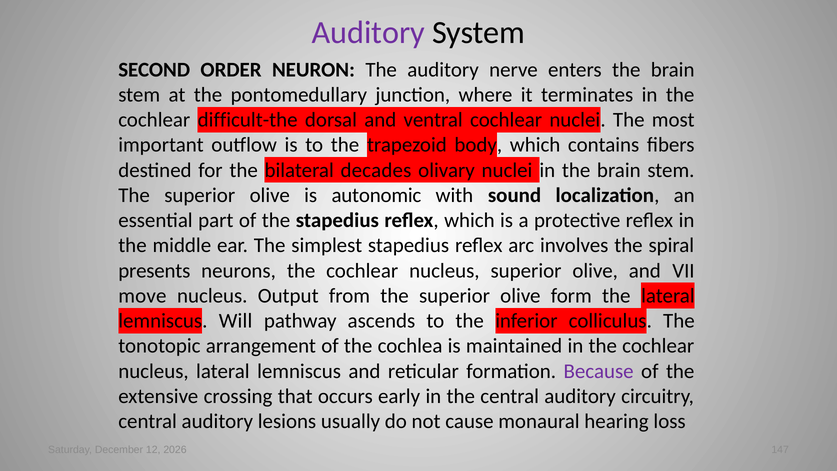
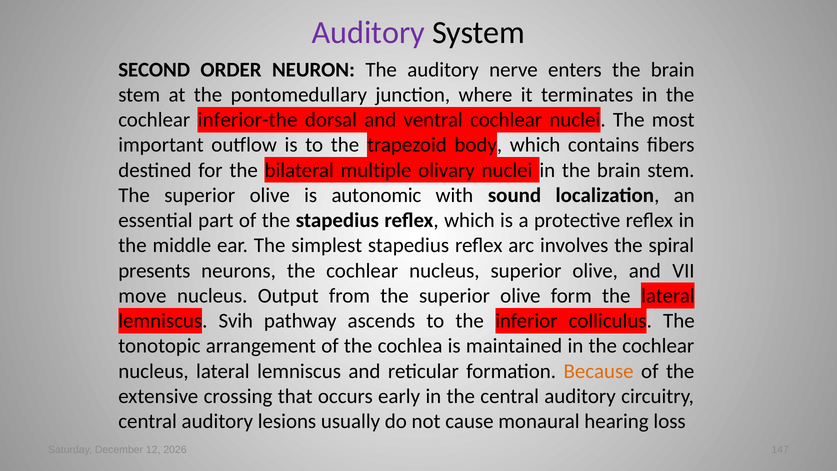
difficult-the: difficult-the -> inferior-the
decades: decades -> multiple
Will: Will -> Svih
Because colour: purple -> orange
